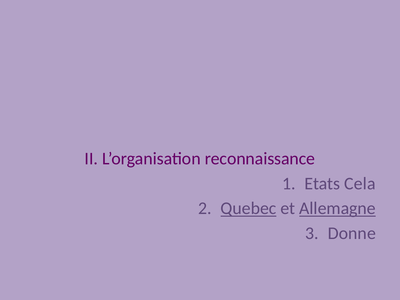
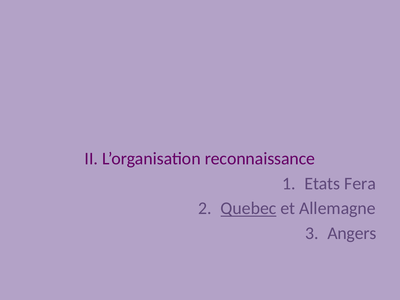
Cela: Cela -> Fera
Allemagne underline: present -> none
Donne: Donne -> Angers
